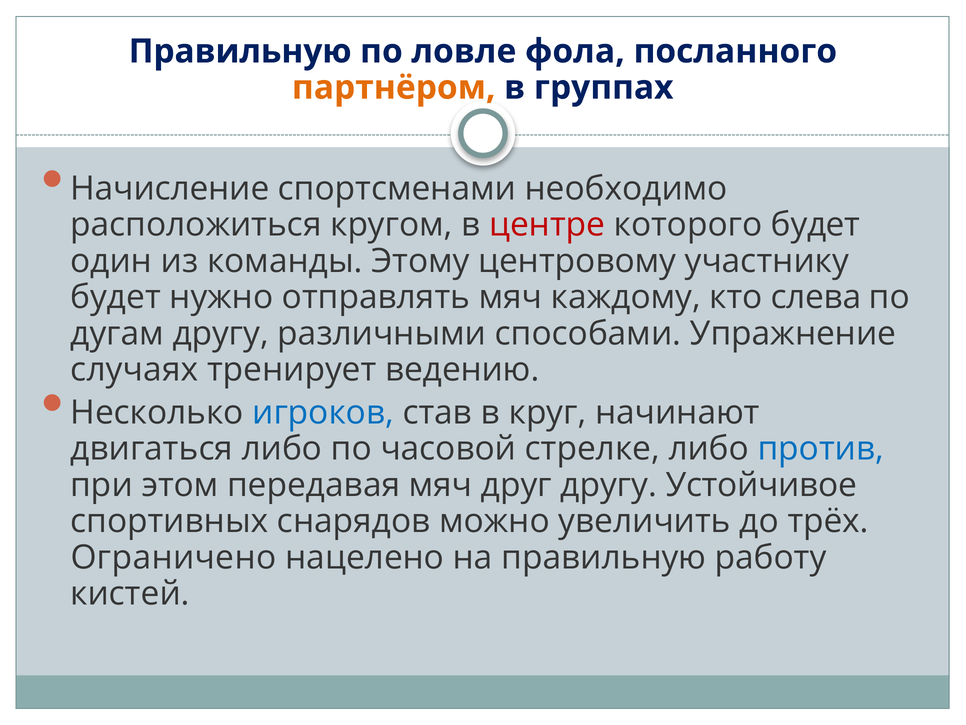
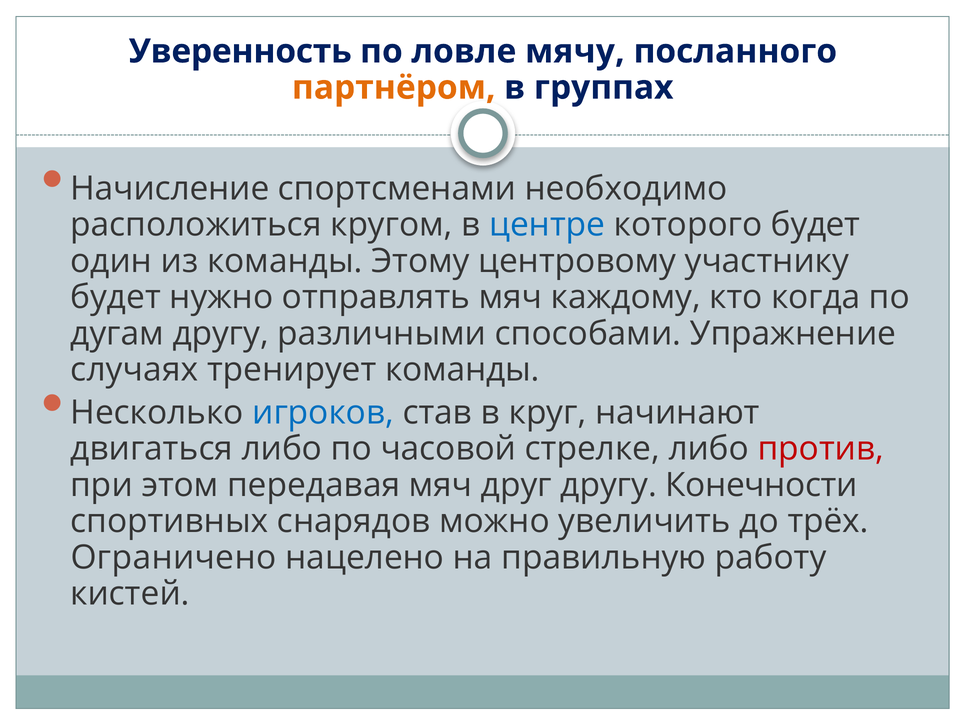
Правильную at (240, 51): Правильную -> Уверенность
фола: фола -> мячу
центре colour: red -> blue
слева: слева -> когда
тренирует ведению: ведению -> команды
против colour: blue -> red
Устойчивое: Устойчивое -> Конечности
